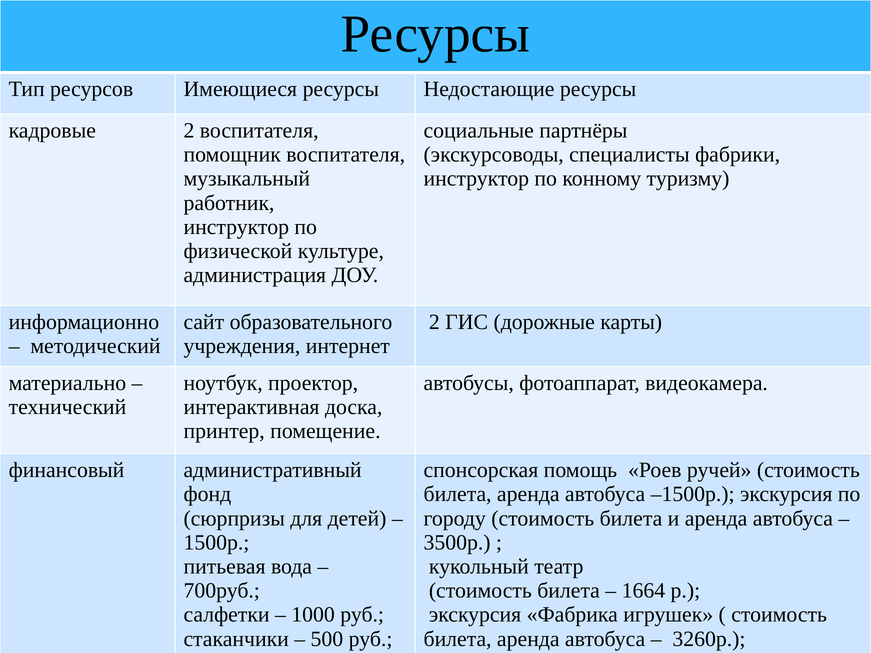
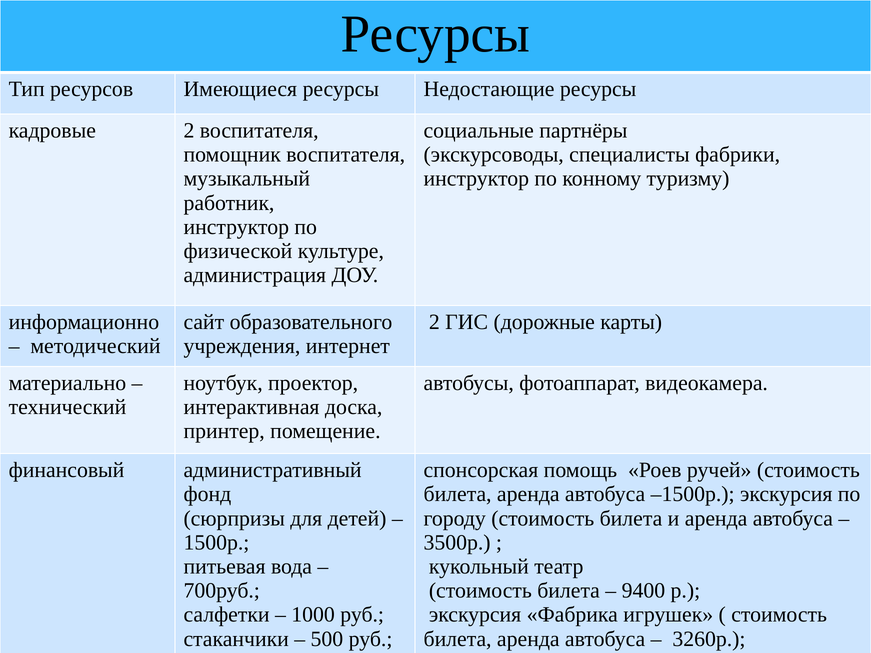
1664: 1664 -> 9400
